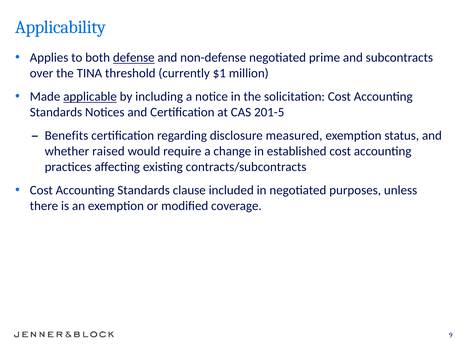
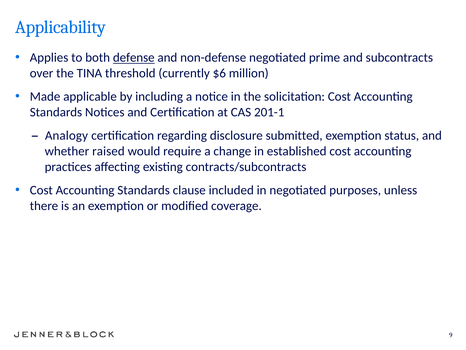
$1: $1 -> $6
applicable underline: present -> none
201-5: 201-5 -> 201-1
Benefits: Benefits -> Analogy
measured: measured -> submitted
